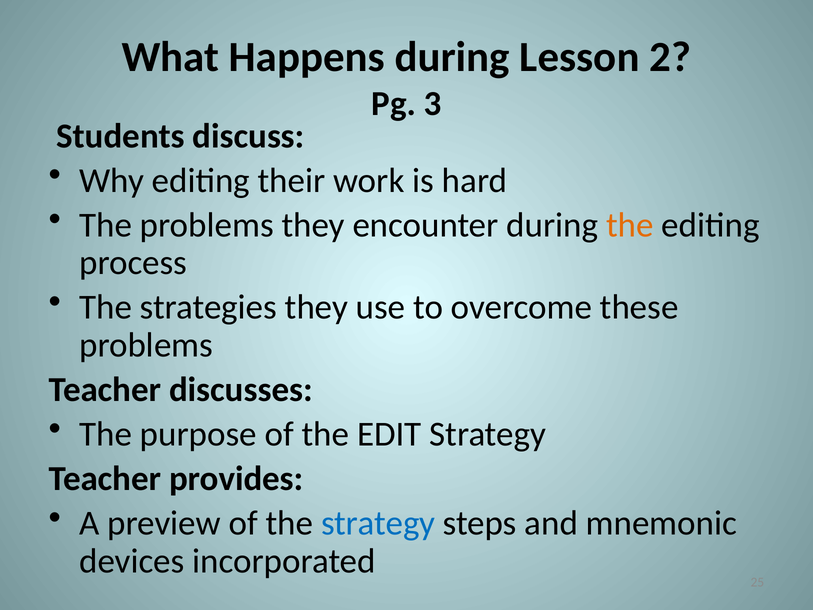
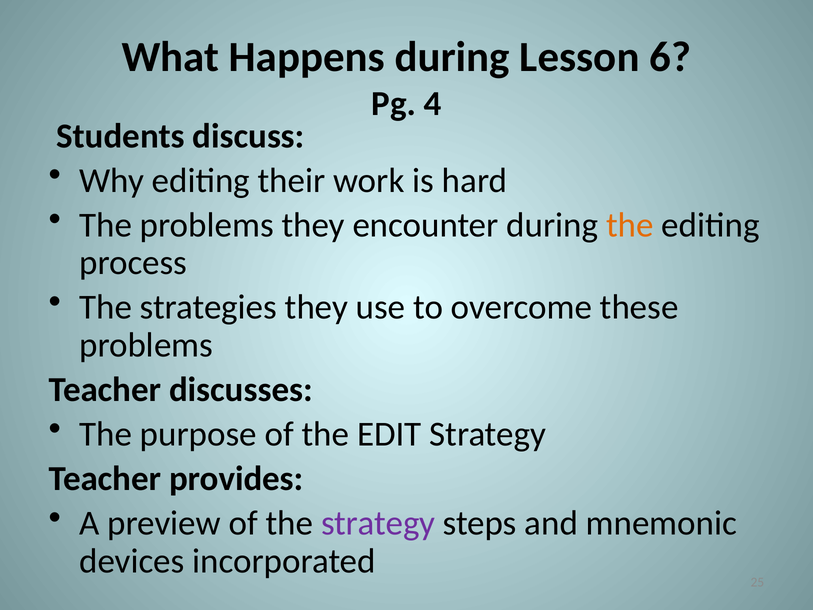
2: 2 -> 6
3: 3 -> 4
strategy at (378, 523) colour: blue -> purple
